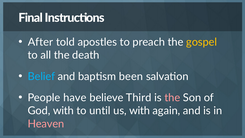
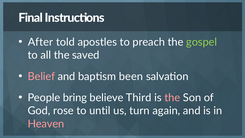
gospel colour: yellow -> light green
death: death -> saved
Belief colour: light blue -> pink
have: have -> bring
God with: with -> rose
us with: with -> turn
